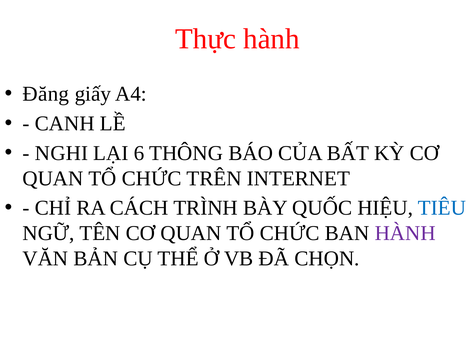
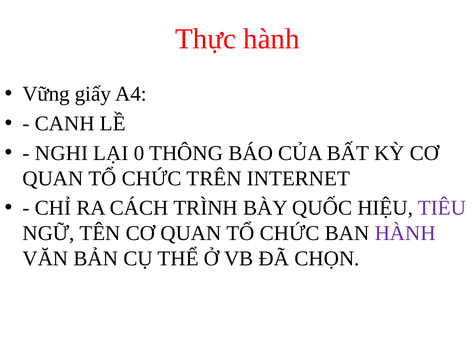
Đăng: Đăng -> Vững
6: 6 -> 0
TIÊU colour: blue -> purple
